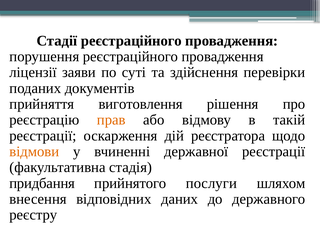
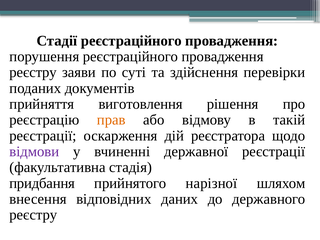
ліцензії at (33, 72): ліцензії -> реєстру
відмови colour: orange -> purple
послуги: послуги -> нарізної
